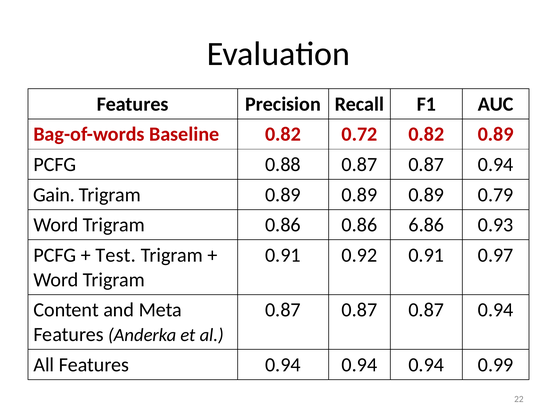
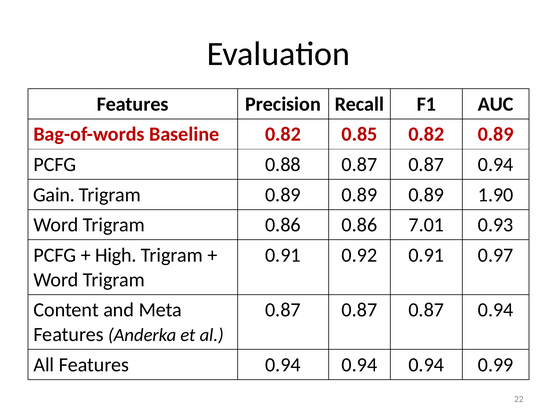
0.72: 0.72 -> 0.85
0.79: 0.79 -> 1.90
6.86: 6.86 -> 7.01
Test: Test -> High
